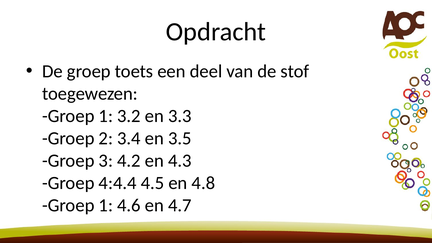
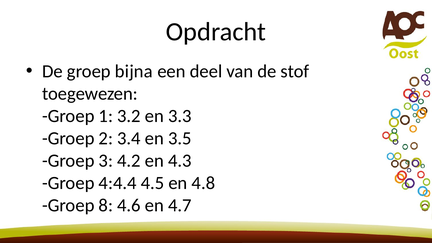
toets: toets -> bijna
1 at (106, 205): 1 -> 8
